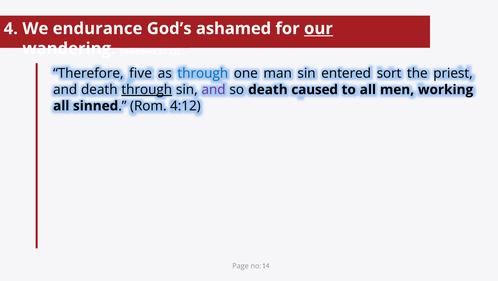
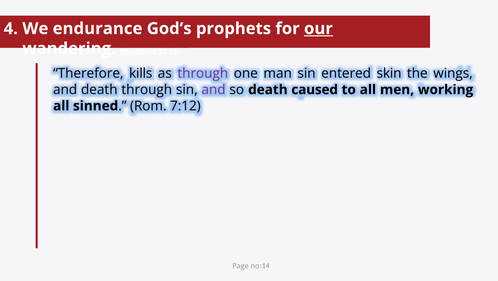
ashamed: ashamed -> prophets
five: five -> kills
through at (203, 73) colour: blue -> purple
sort: sort -> skin
priest: priest -> wings
through at (147, 90) underline: present -> none
4:12: 4:12 -> 7:12
